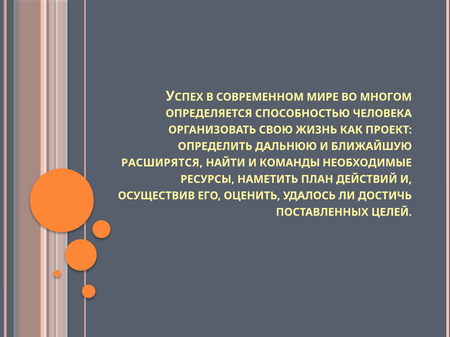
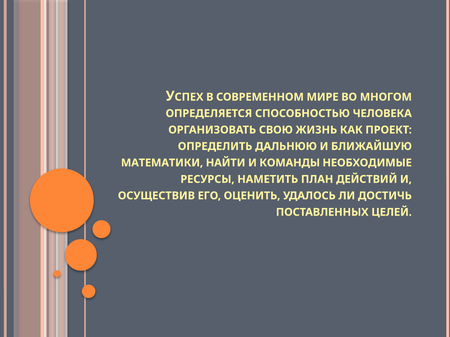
РАСШИРЯТСЯ: РАСШИРЯТСЯ -> МАТЕМАТИКИ
